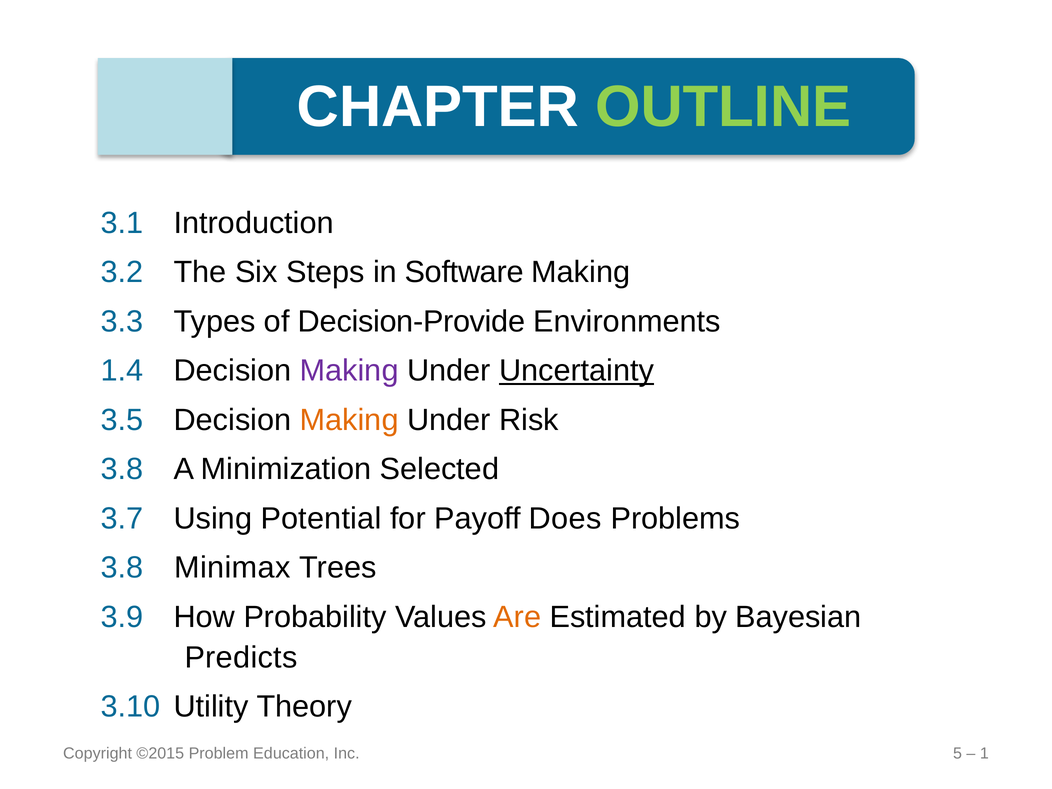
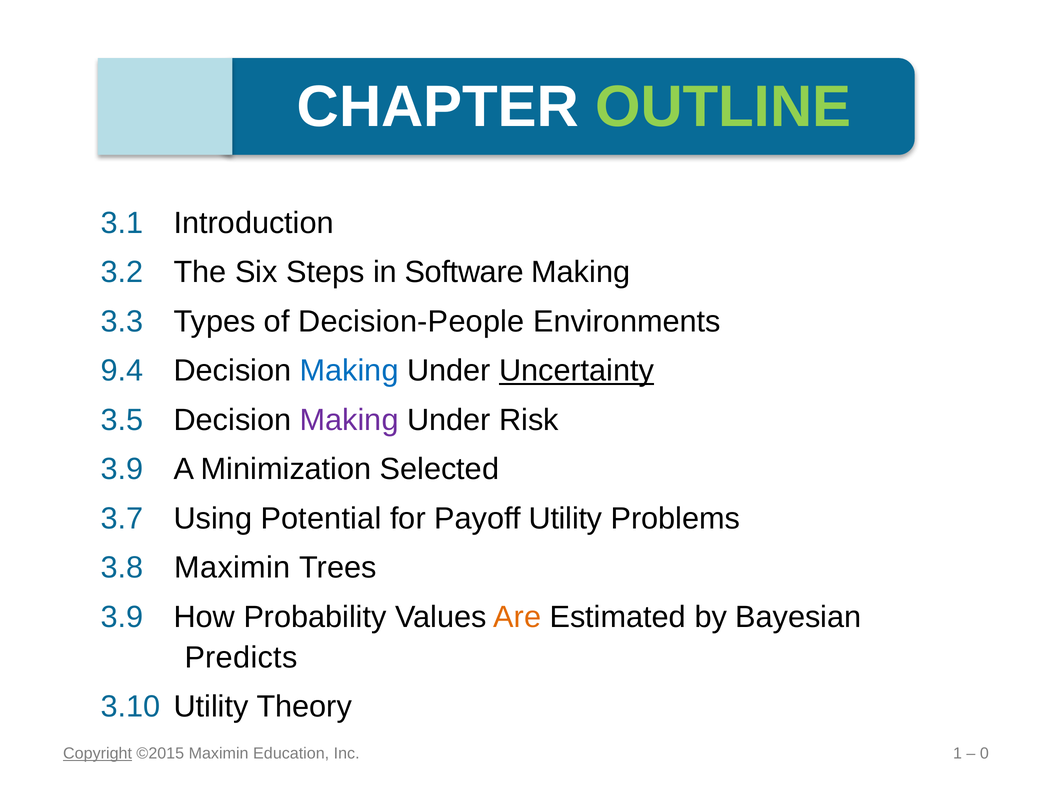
Decision-Provide: Decision-Provide -> Decision-People
1.4: 1.4 -> 9.4
Making at (349, 371) colour: purple -> blue
Making at (349, 420) colour: orange -> purple
3.8 at (122, 469): 3.8 -> 3.9
Payoff Does: Does -> Utility
3.8 Minimax: Minimax -> Maximin
Copyright underline: none -> present
©2015 Problem: Problem -> Maximin
5: 5 -> 1
1: 1 -> 0
